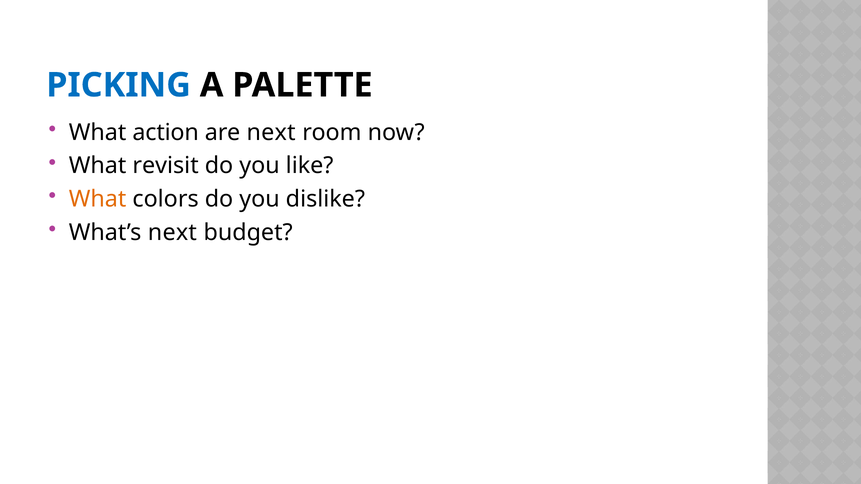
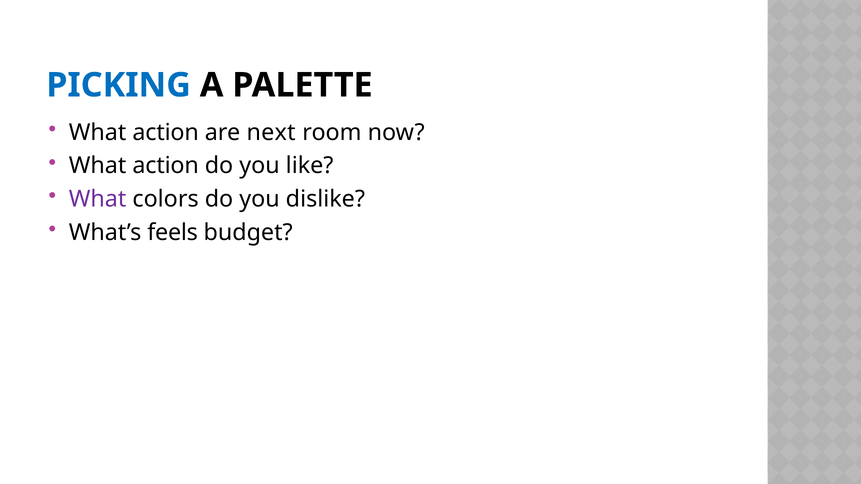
revisit at (166, 166): revisit -> action
What at (98, 199) colour: orange -> purple
What’s next: next -> feels
